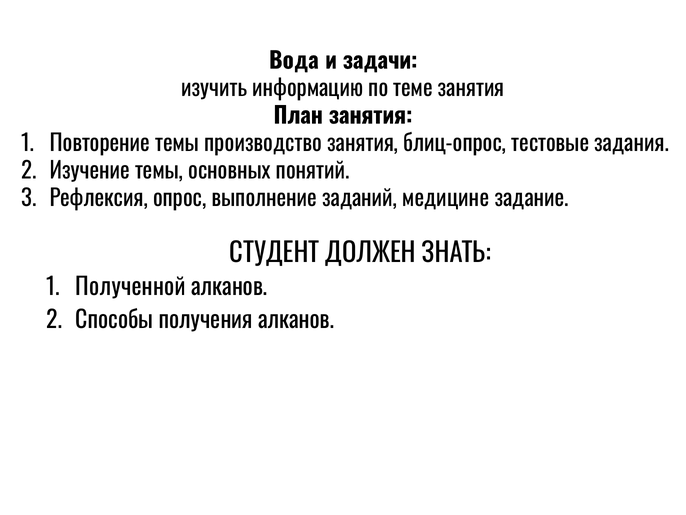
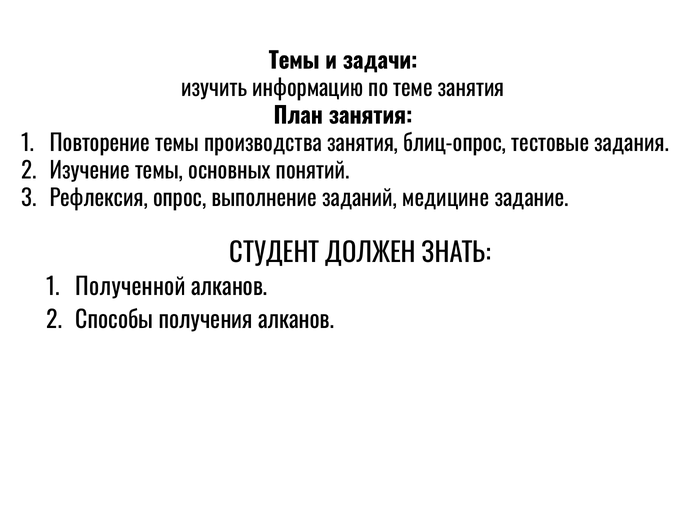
Вода at (294, 61): Вода -> Темы
производство: производство -> производства
